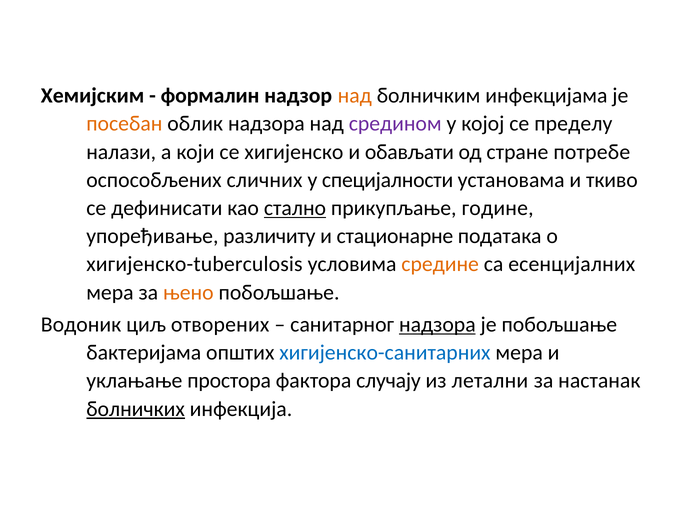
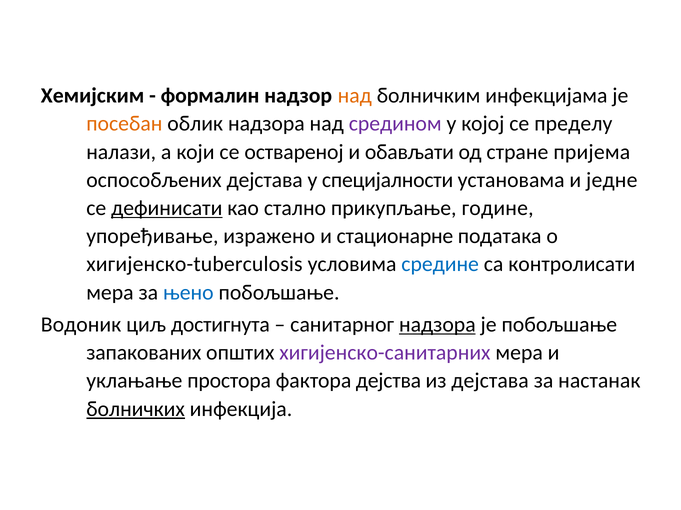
хигијенско: хигијенско -> оствареној
потребе: потребе -> пријема
оспособљених сличних: сличних -> дејстава
ткиво: ткиво -> једне
дефинисати underline: none -> present
стално underline: present -> none
различиту: различиту -> изражено
средине colour: orange -> blue
есенцијалних: есенцијалних -> контролисати
њено colour: orange -> blue
отворених: отворених -> достигнута
бактеријама: бактеријама -> запакованих
хигијенско-санитарних colour: blue -> purple
случају: случају -> дејства
из летални: летални -> дејстава
